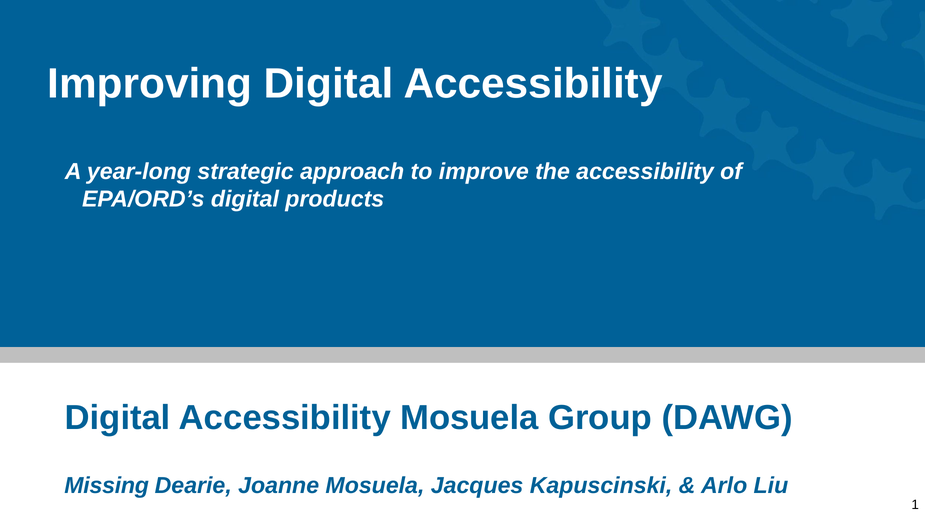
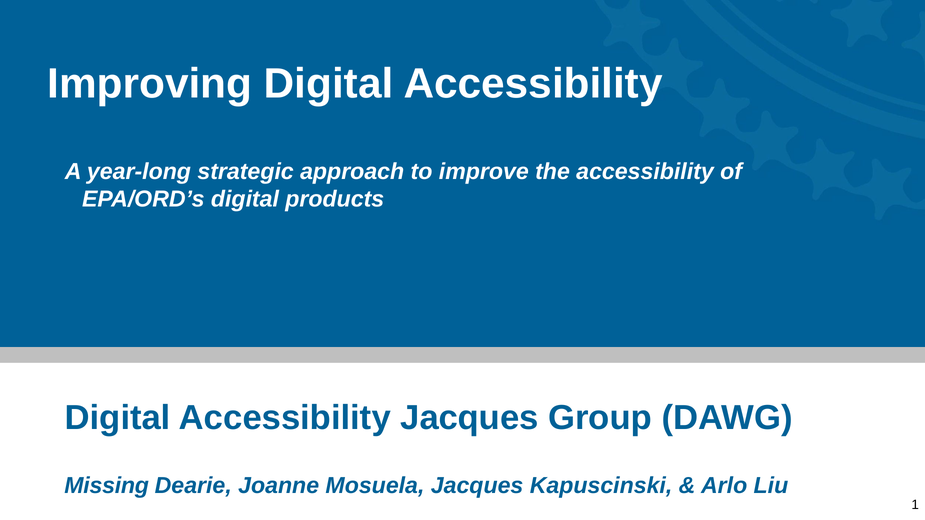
Accessibility Mosuela: Mosuela -> Jacques
